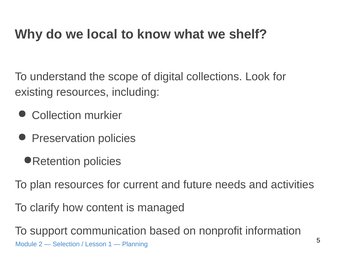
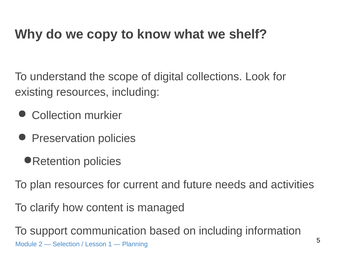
local: local -> copy
on nonprofit: nonprofit -> including
